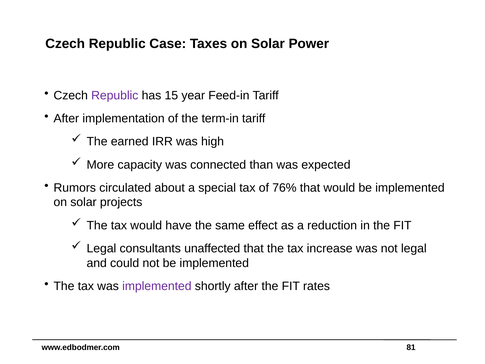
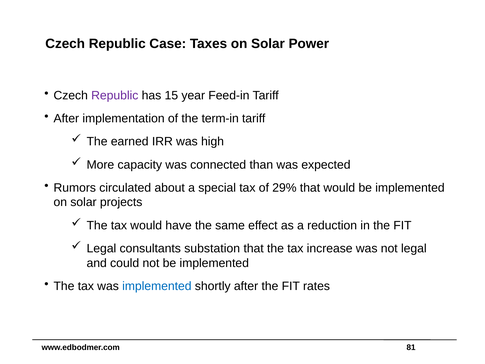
76%: 76% -> 29%
unaffected: unaffected -> substation
implemented at (157, 286) colour: purple -> blue
